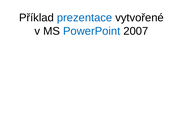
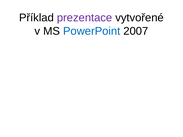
prezentace colour: blue -> purple
